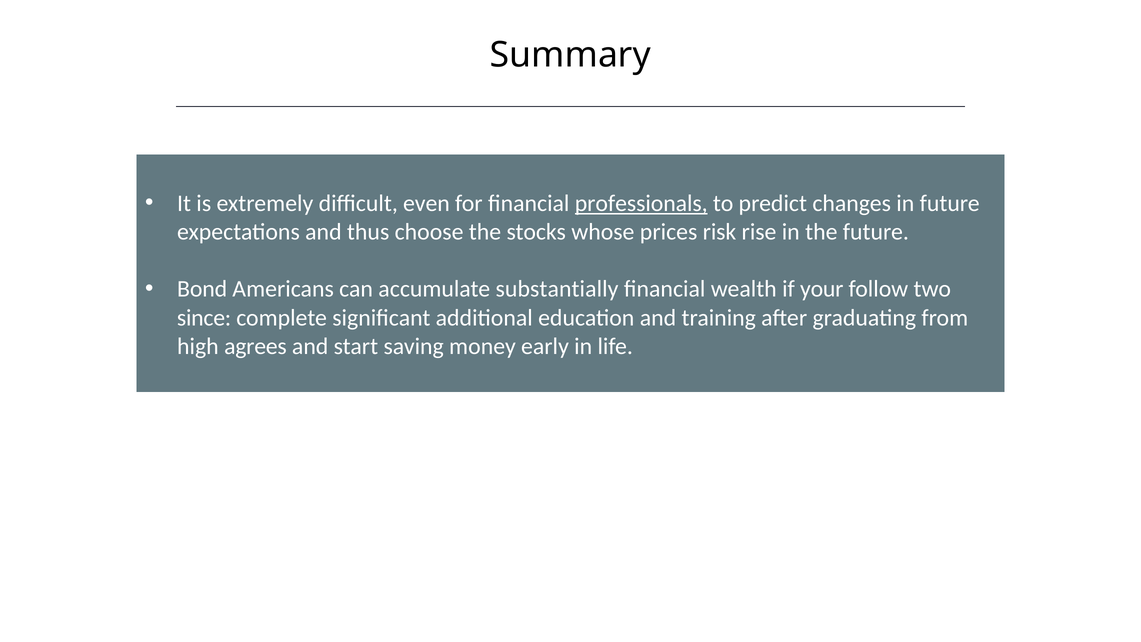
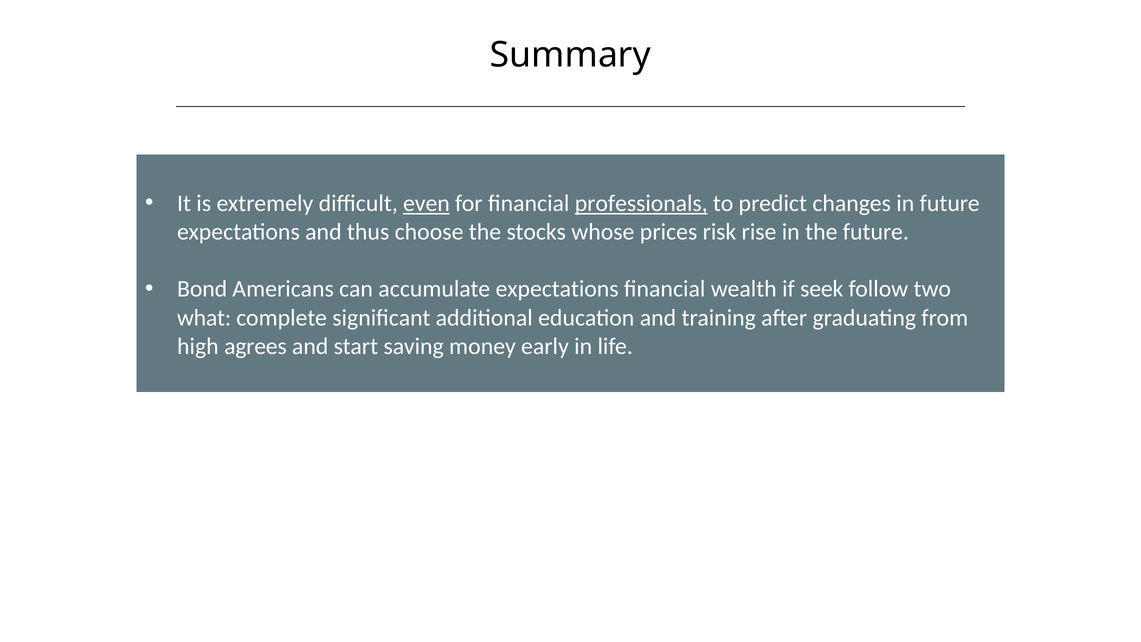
even underline: none -> present
accumulate substantially: substantially -> expectations
your: your -> seek
since: since -> what
